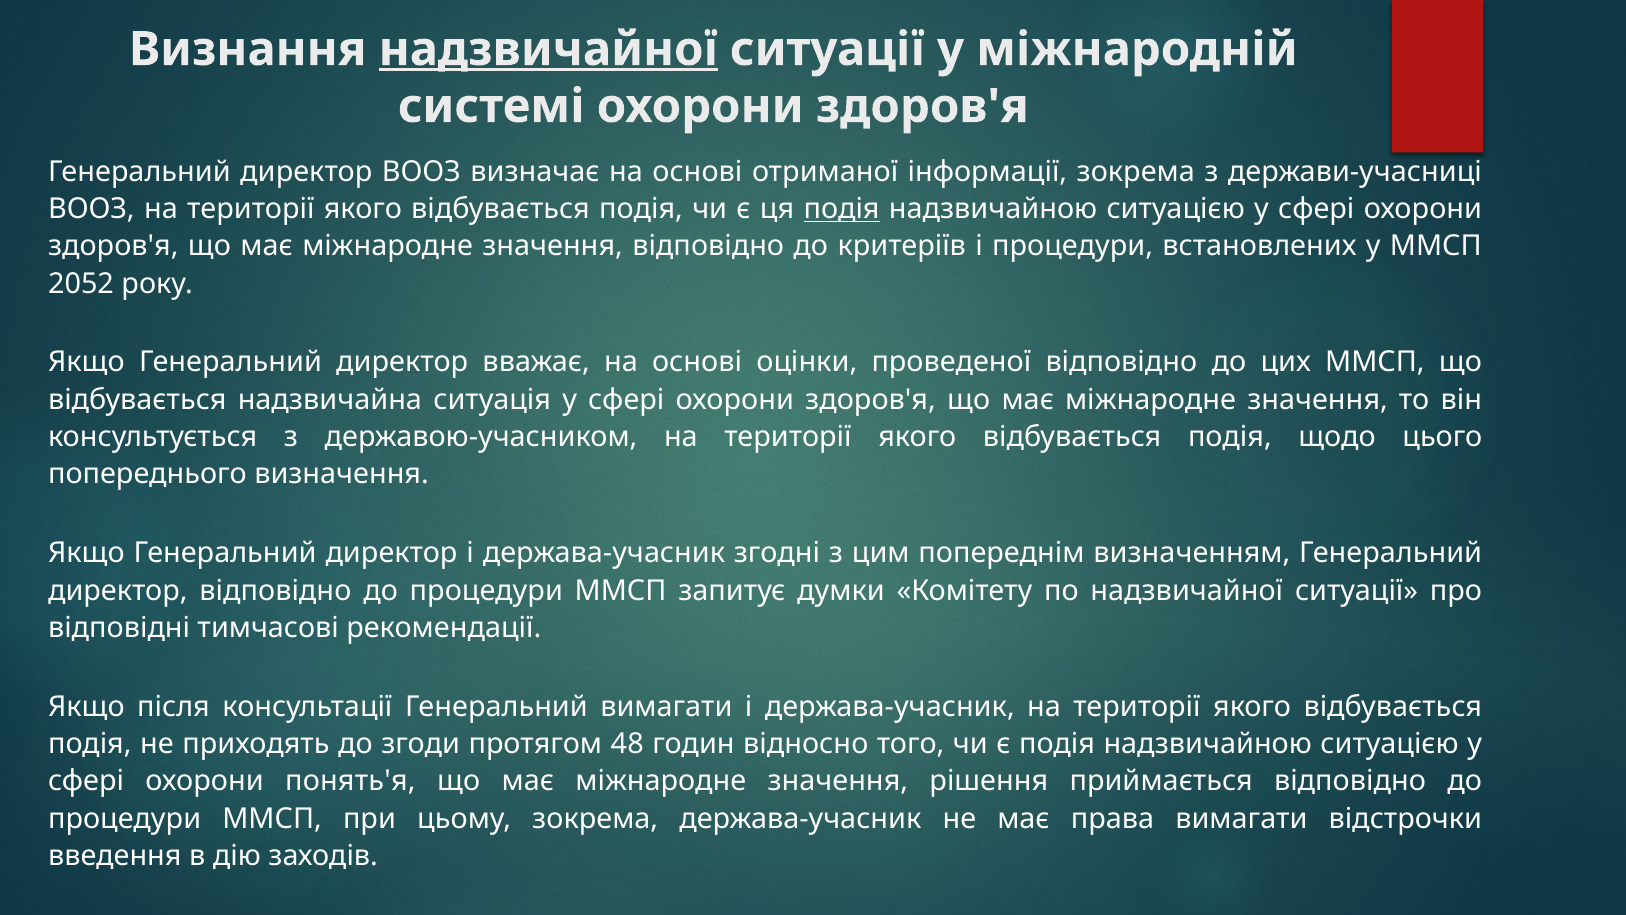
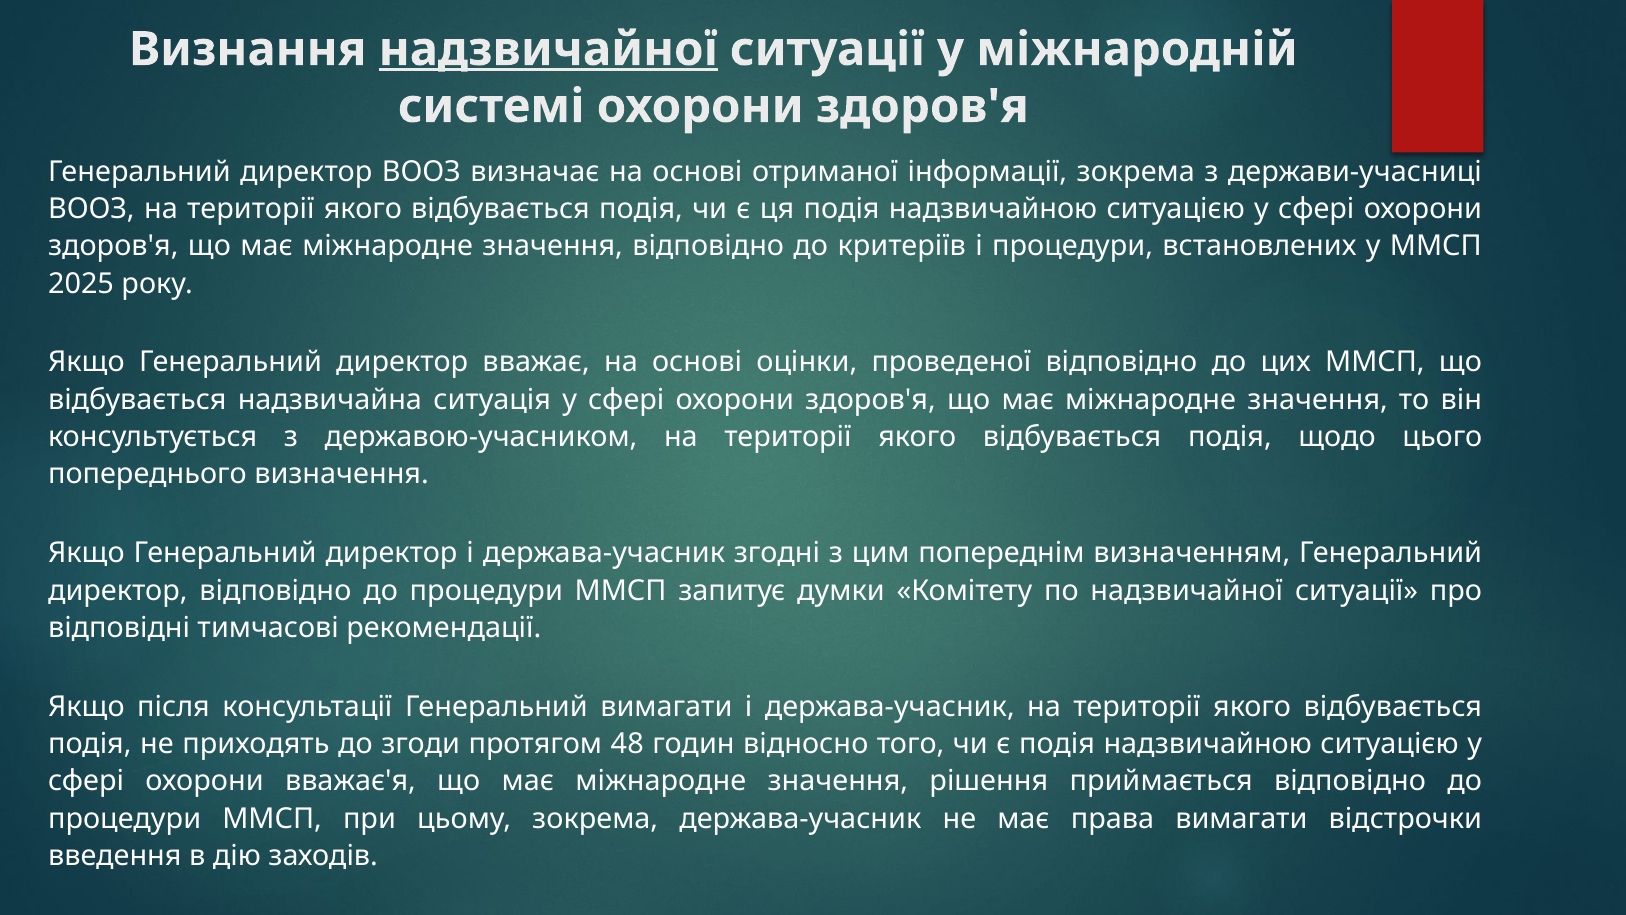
подія at (842, 209) underline: present -> none
2052: 2052 -> 2025
понять'я: понять'я -> вважає'я
